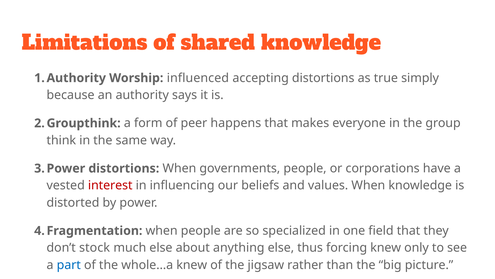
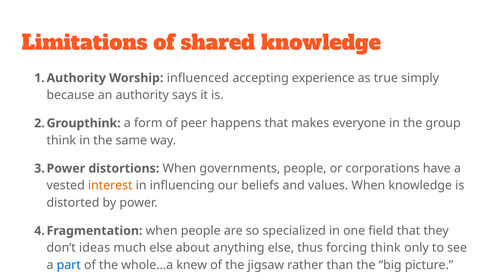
accepting distortions: distortions -> experience
interest colour: red -> orange
stock: stock -> ideas
forcing knew: knew -> think
